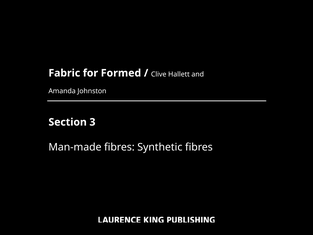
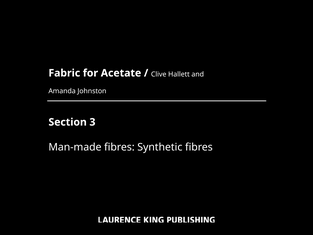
Formed: Formed -> Acetate
